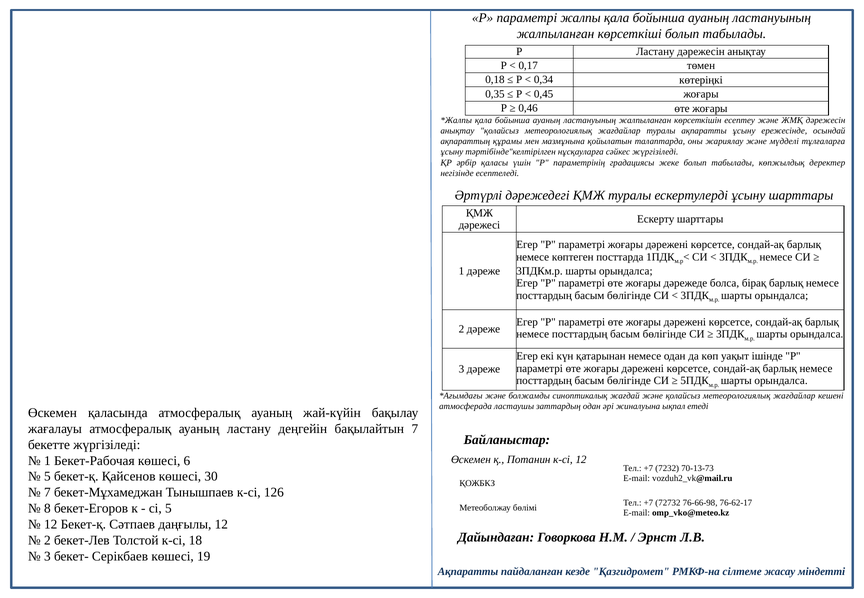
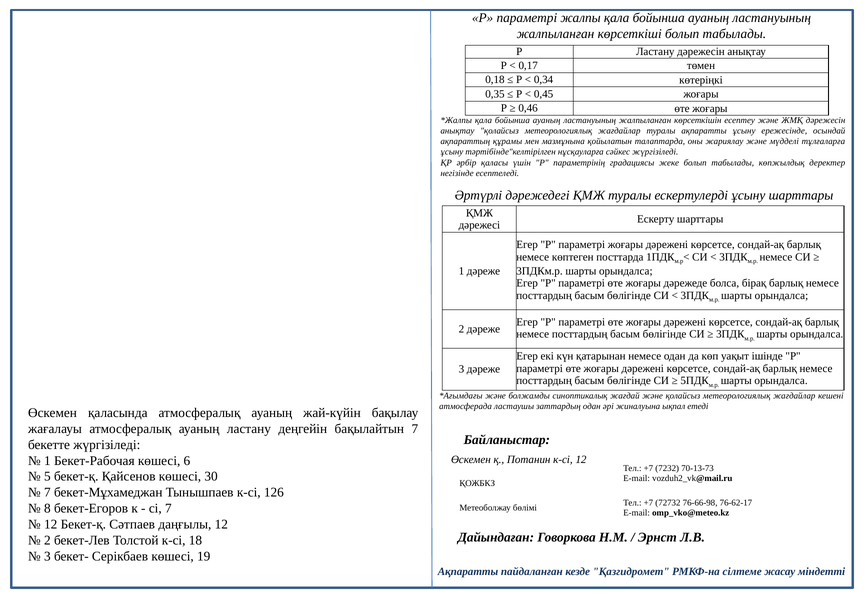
сі 5: 5 -> 7
